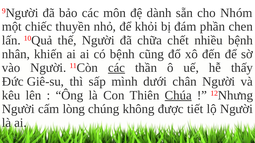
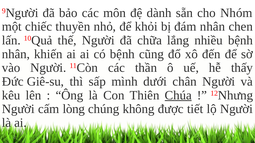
đám phần: phần -> nhân
chết: chết -> lắng
các at (116, 68) underline: present -> none
